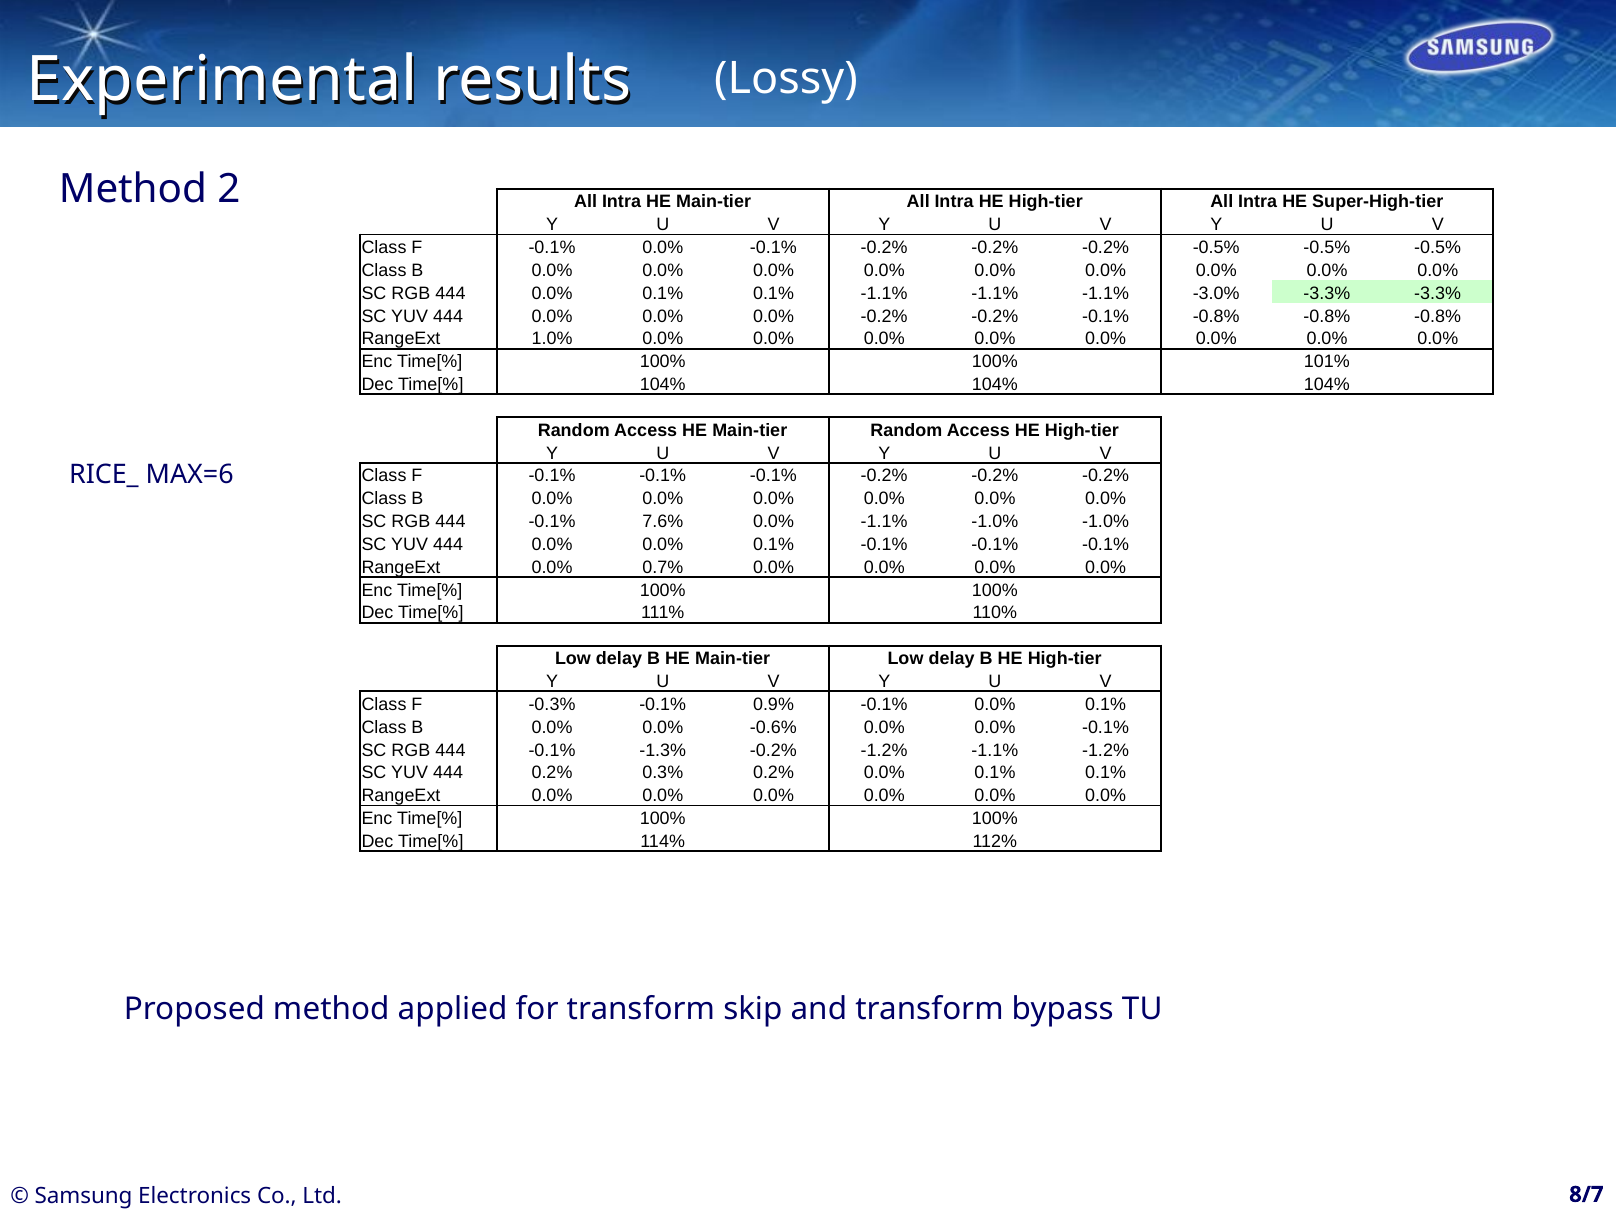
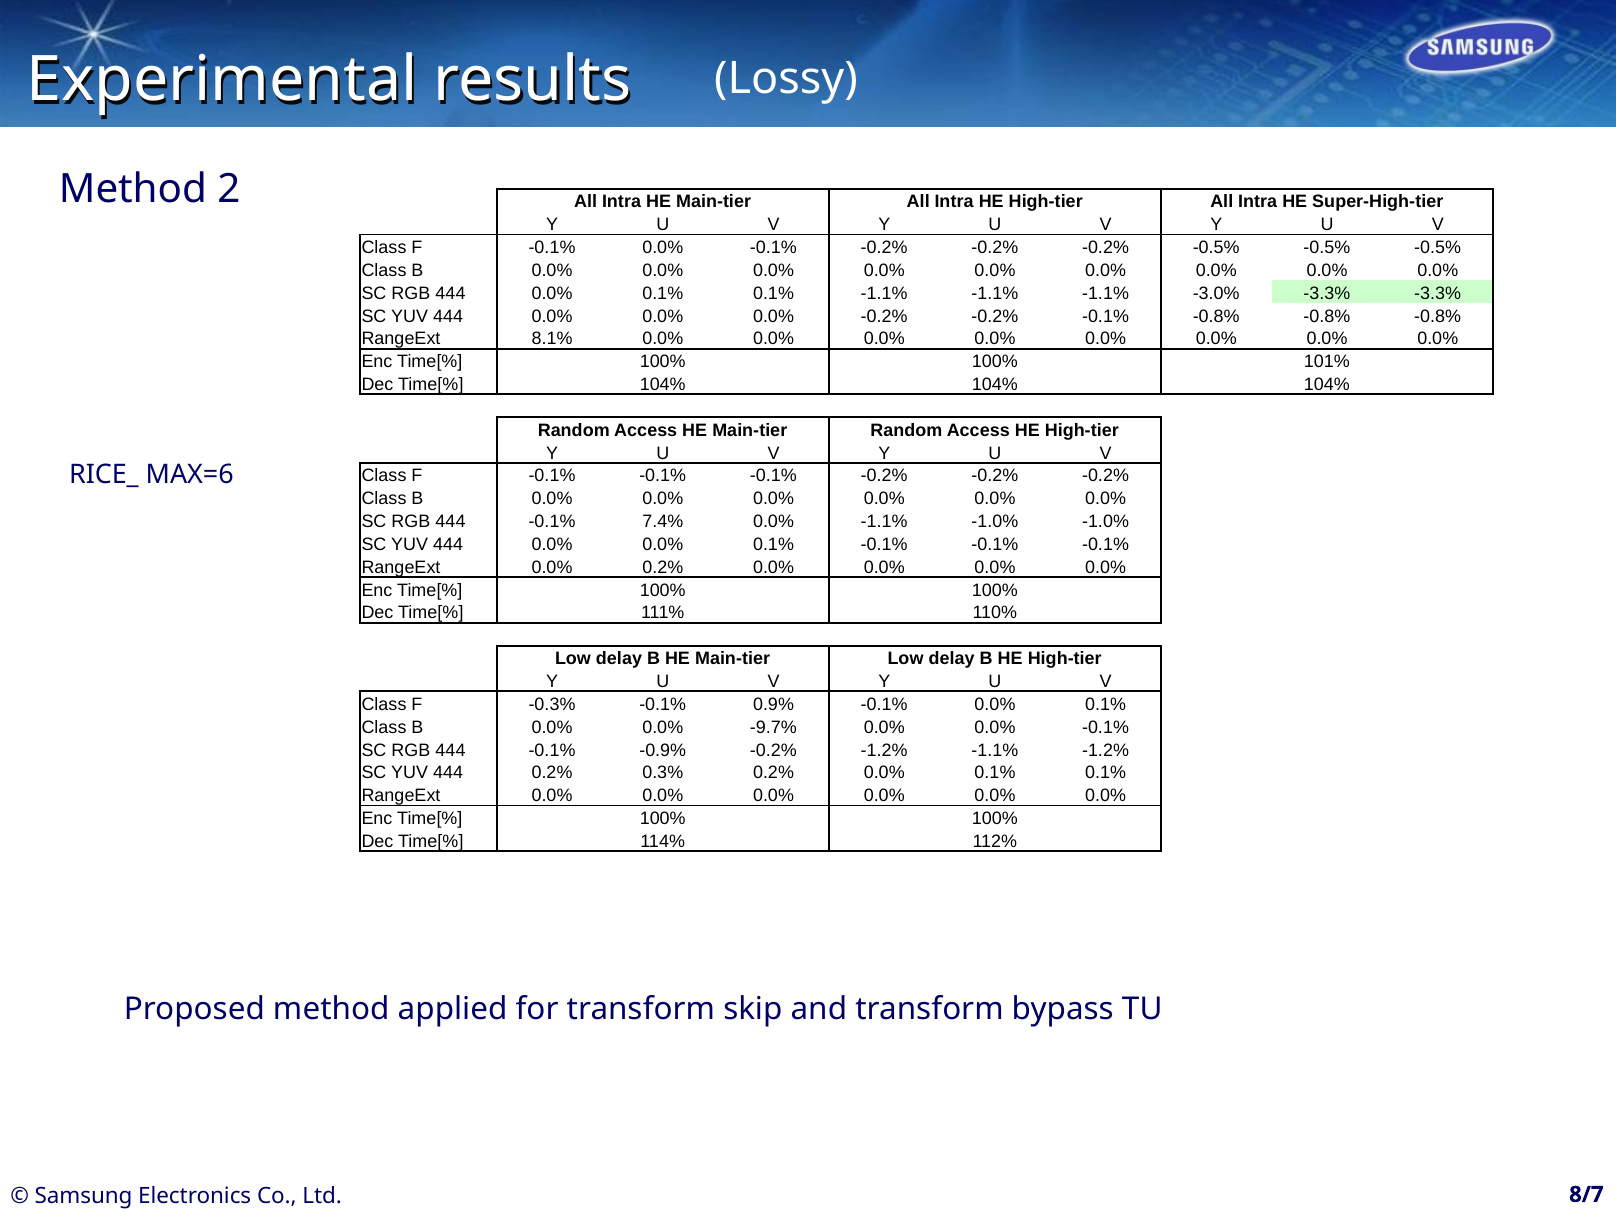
1.0%: 1.0% -> 8.1%
7.6%: 7.6% -> 7.4%
0.0% 0.7%: 0.7% -> 0.2%
-0.6%: -0.6% -> -9.7%
-1.3%: -1.3% -> -0.9%
